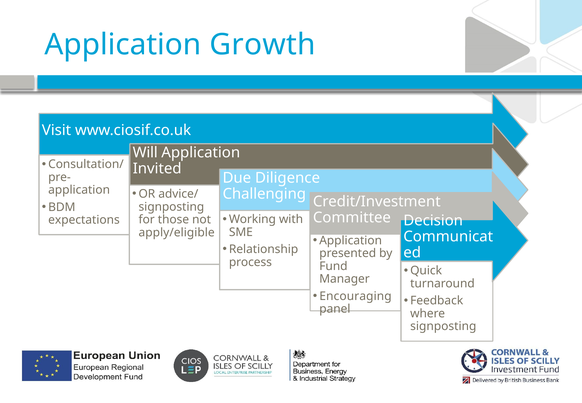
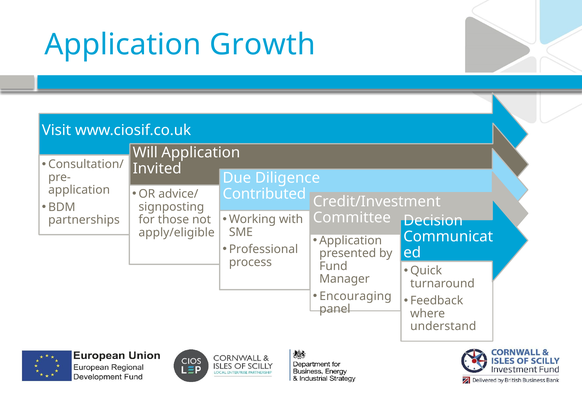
Challenging: Challenging -> Contributed
expectations: expectations -> partnerships
Relationship: Relationship -> Professional
signposting at (443, 326): signposting -> understand
